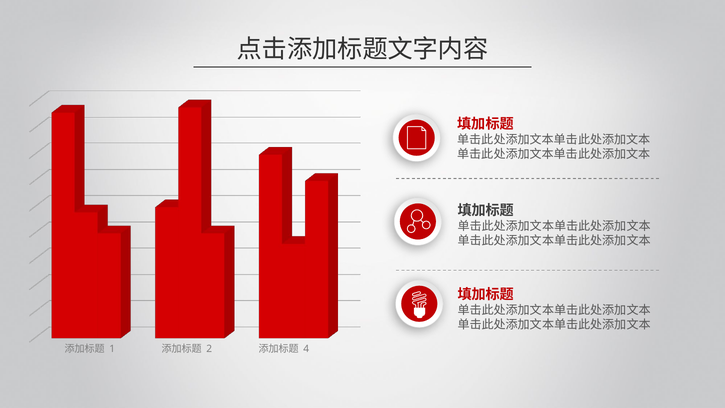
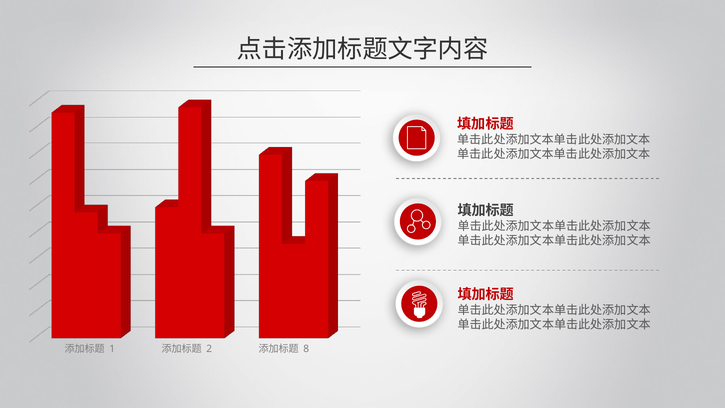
4: 4 -> 8
